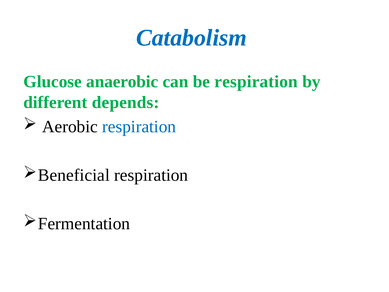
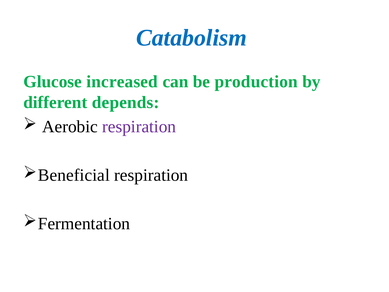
anaerobic: anaerobic -> increased
be respiration: respiration -> production
respiration at (139, 127) colour: blue -> purple
